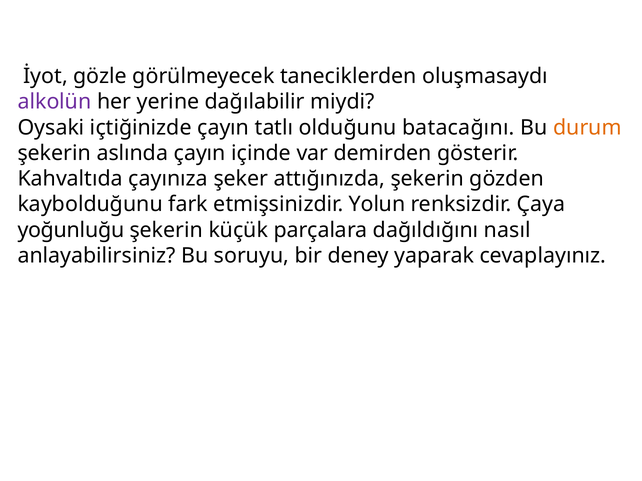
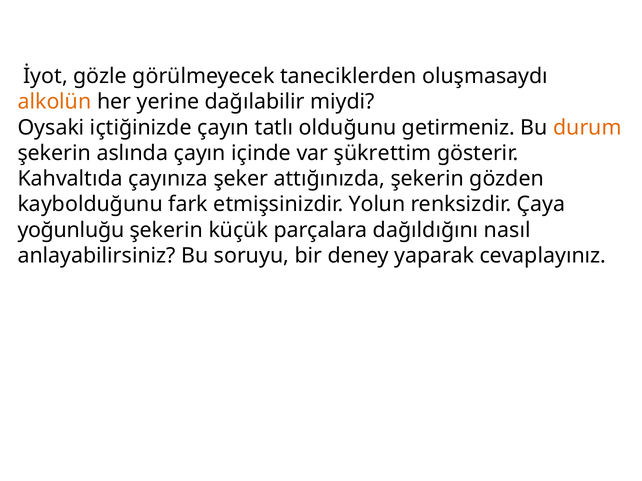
alkolün colour: purple -> orange
batacağını: batacağını -> getirmeniz
demirden: demirden -> şükrettim
